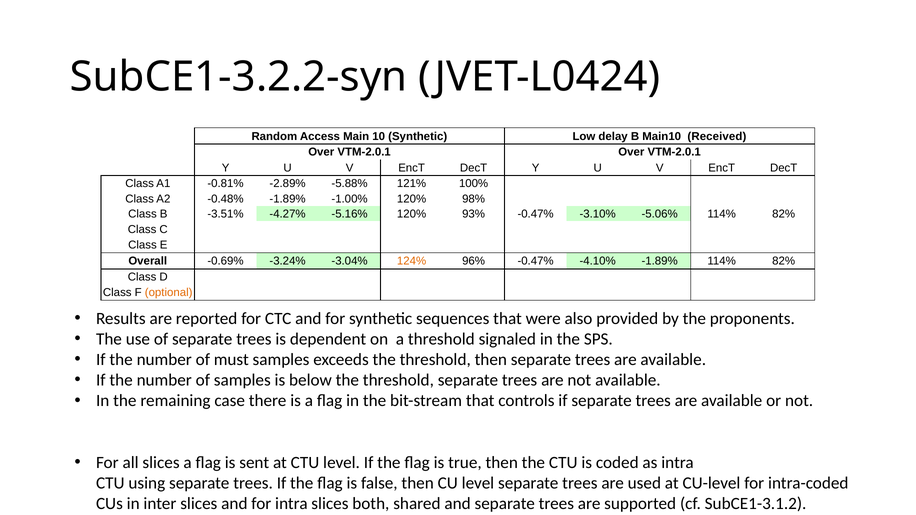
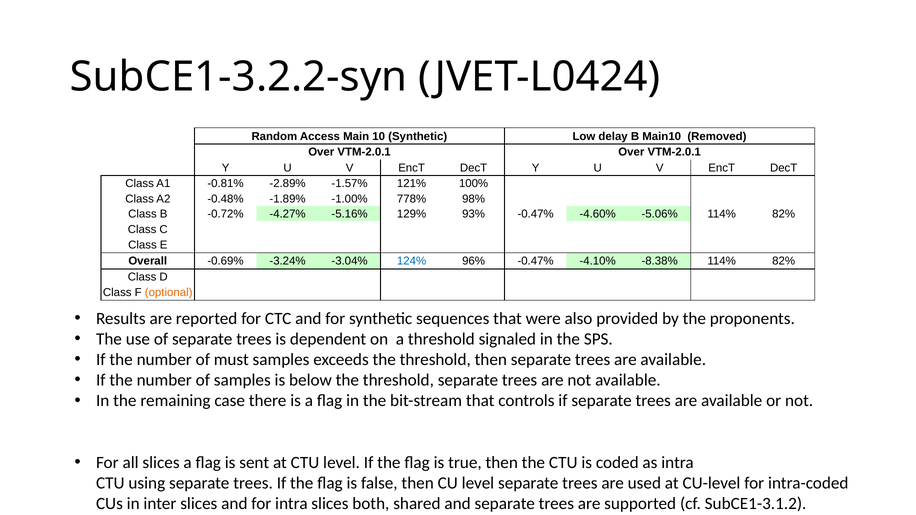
Received: Received -> Removed
-5.88%: -5.88% -> -1.57%
-1.00% 120%: 120% -> 778%
-3.51%: -3.51% -> -0.72%
-5.16% 120%: 120% -> 129%
-3.10%: -3.10% -> -4.60%
124% colour: orange -> blue
-4.10% -1.89%: -1.89% -> -8.38%
